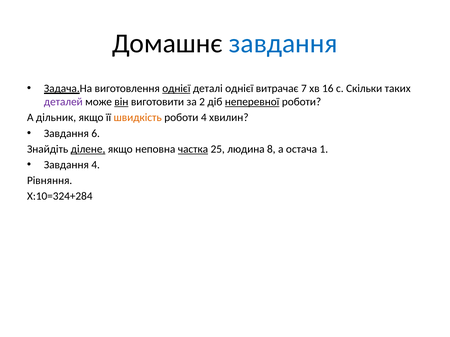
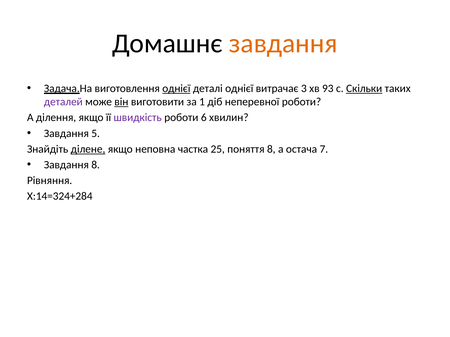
завдання at (283, 44) colour: blue -> orange
7: 7 -> 3
16: 16 -> 93
Скільки underline: none -> present
2: 2 -> 1
неперевної underline: present -> none
дільник: дільник -> ділення
швидкість colour: orange -> purple
роботи 4: 4 -> 6
6: 6 -> 5
частка underline: present -> none
людина: людина -> поняття
1: 1 -> 7
Завдання 4: 4 -> 8
Х:10=324+284: Х:10=324+284 -> Х:14=324+284
